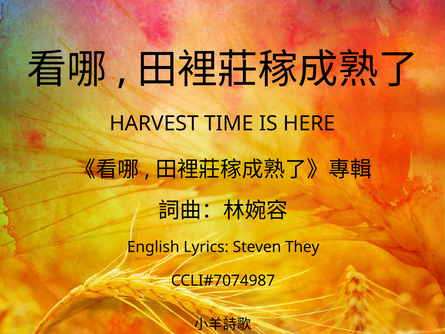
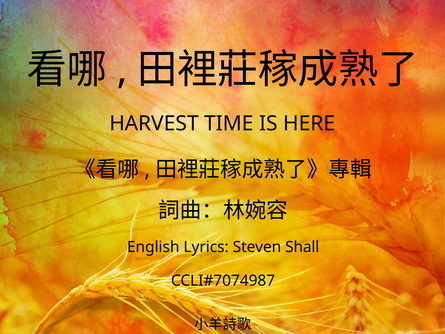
They: They -> Shall
